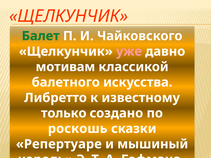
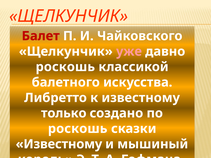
Балет colour: green -> red
мотивам at (65, 67): мотивам -> роскошь
Репертуаре at (59, 144): Репертуаре -> Известному
